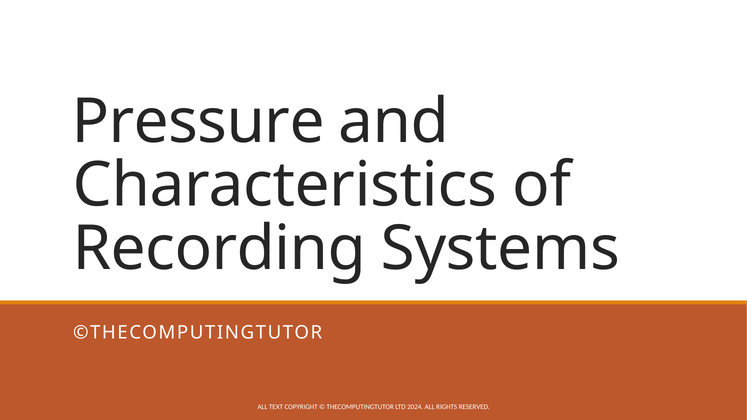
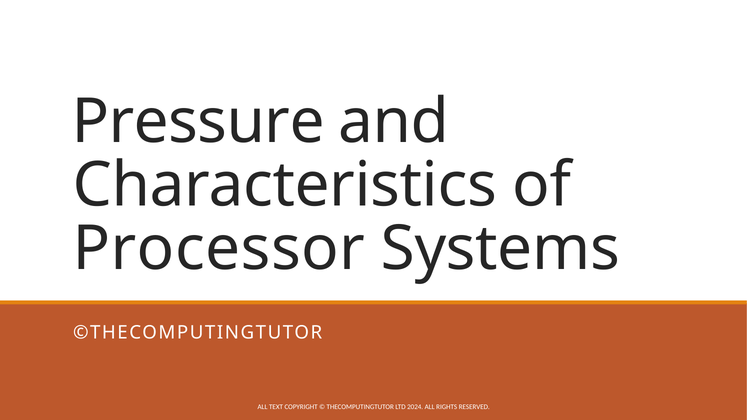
Recording: Recording -> Processor
